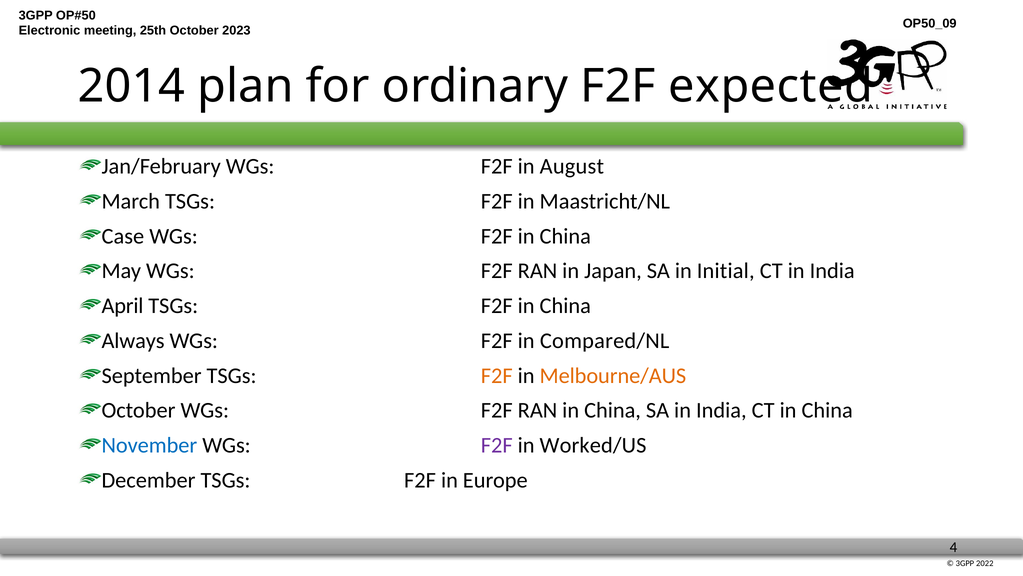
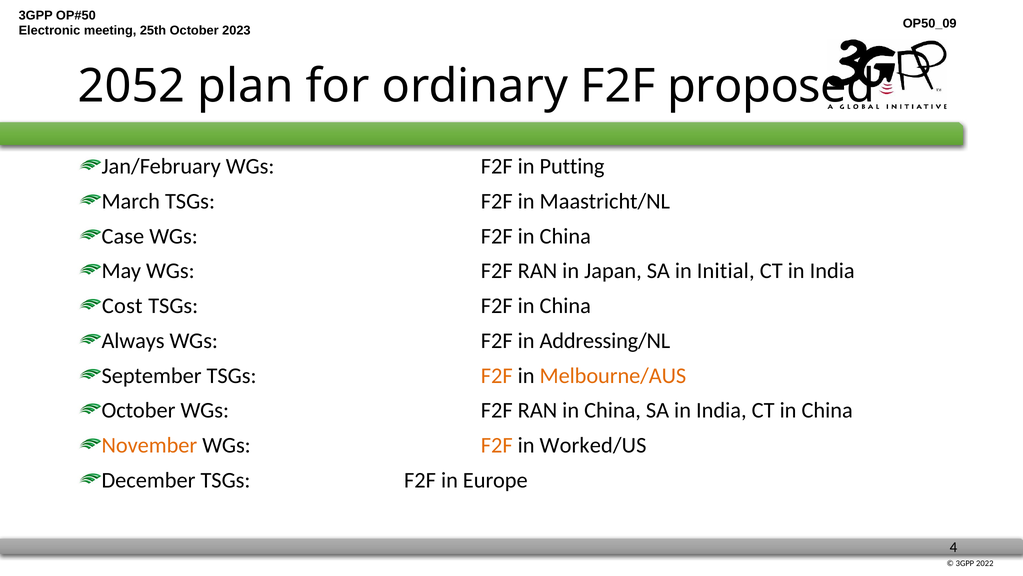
2014: 2014 -> 2052
expected: expected -> proposed
August: August -> Putting
April: April -> Cost
Compared/NL: Compared/NL -> Addressing/NL
November colour: blue -> orange
F2F at (497, 445) colour: purple -> orange
